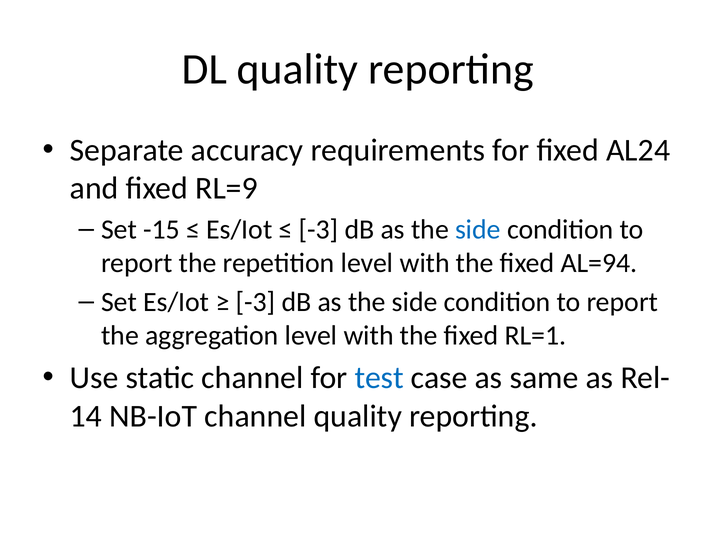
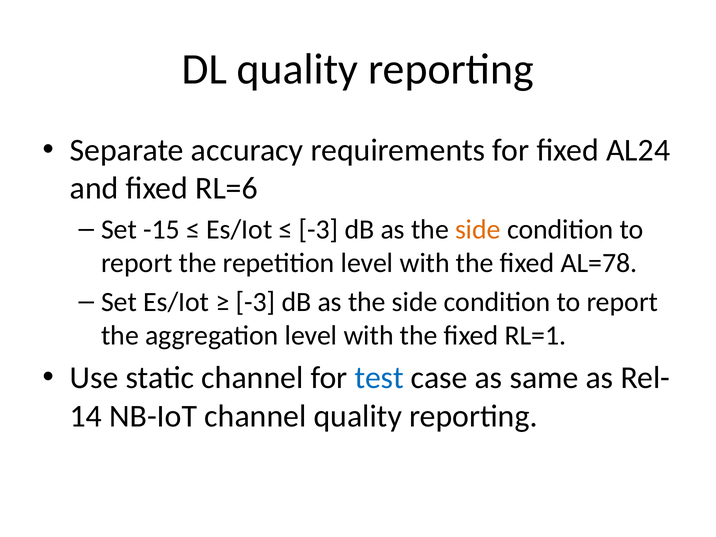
RL=9: RL=9 -> RL=6
side at (478, 230) colour: blue -> orange
AL=94: AL=94 -> AL=78
